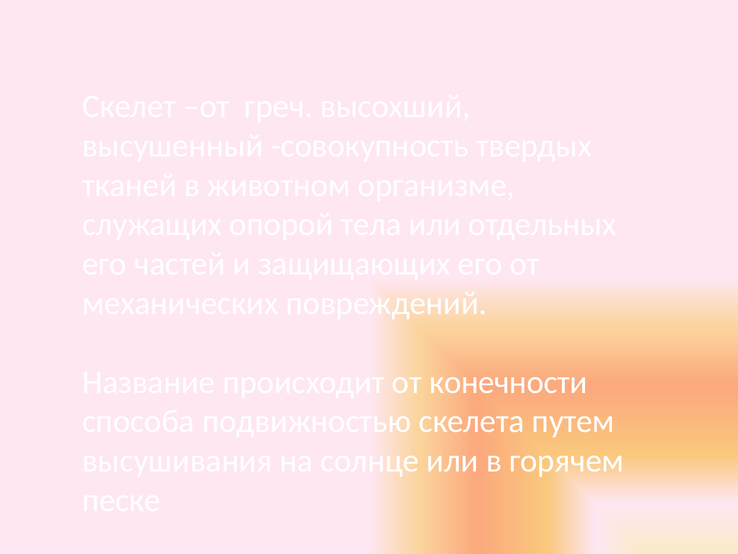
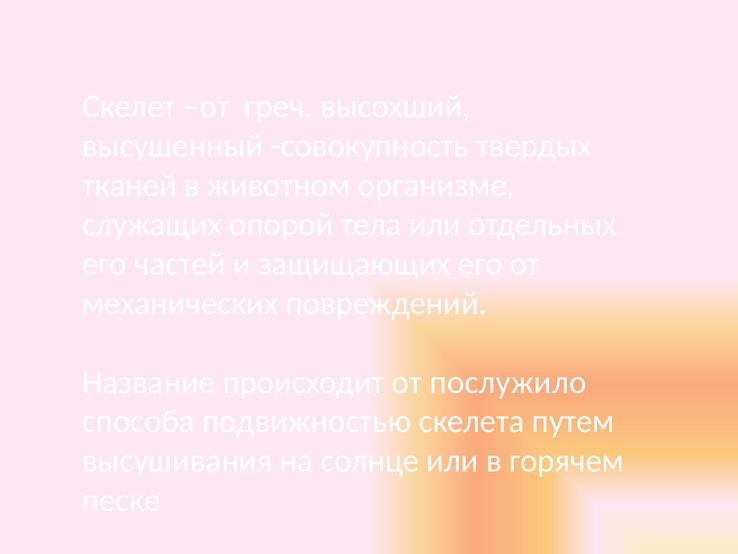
конечности: конечности -> послужило
